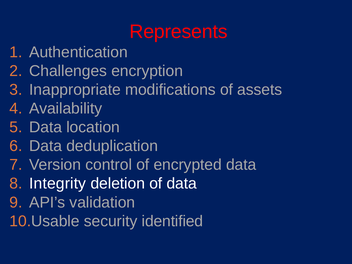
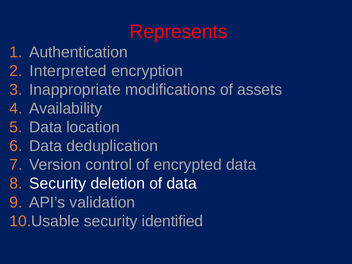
Challenges: Challenges -> Interpreted
Integrity at (58, 184): Integrity -> Security
